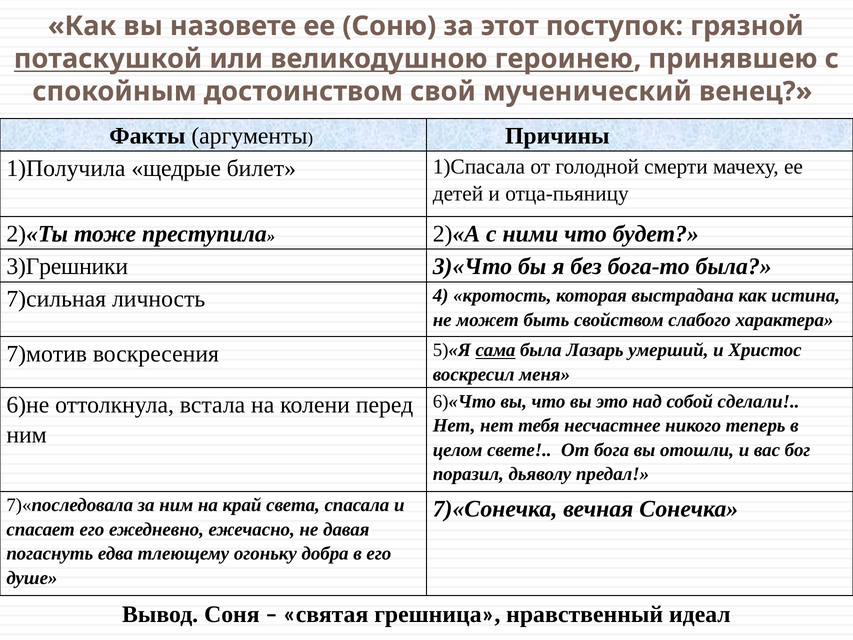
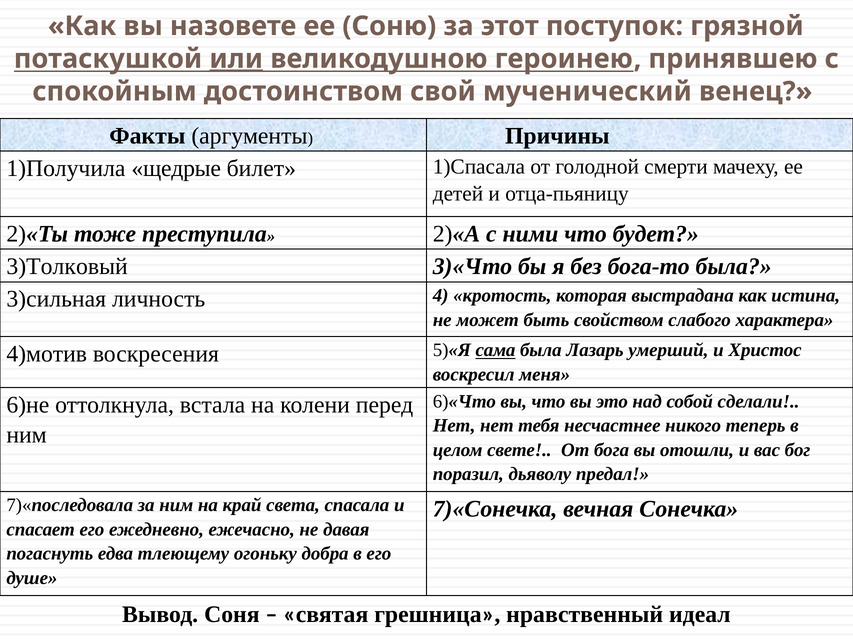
или underline: none -> present
3)Грешники: 3)Грешники -> 3)Толковый
7)сильная: 7)сильная -> 3)сильная
7)мотив: 7)мотив -> 4)мотив
